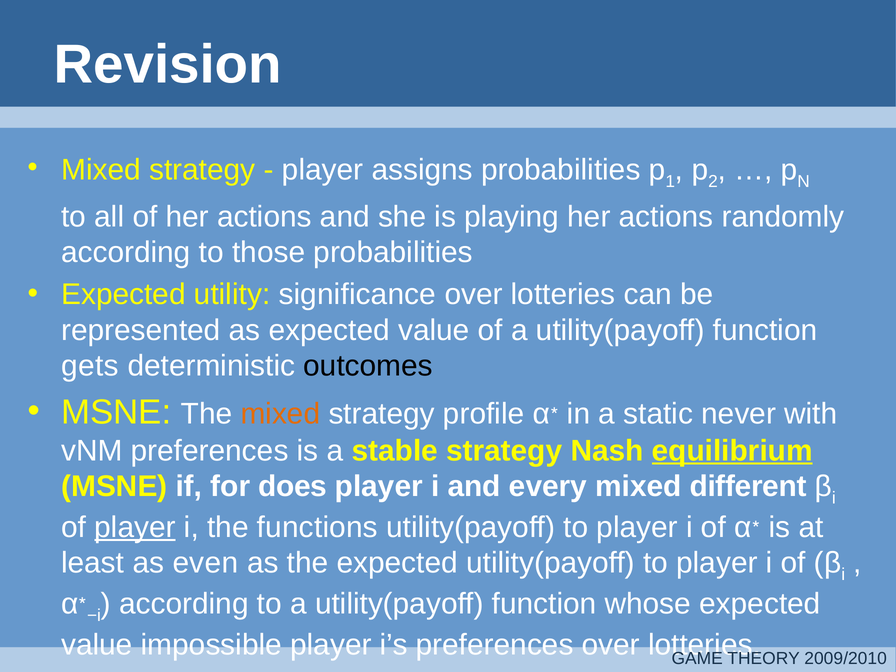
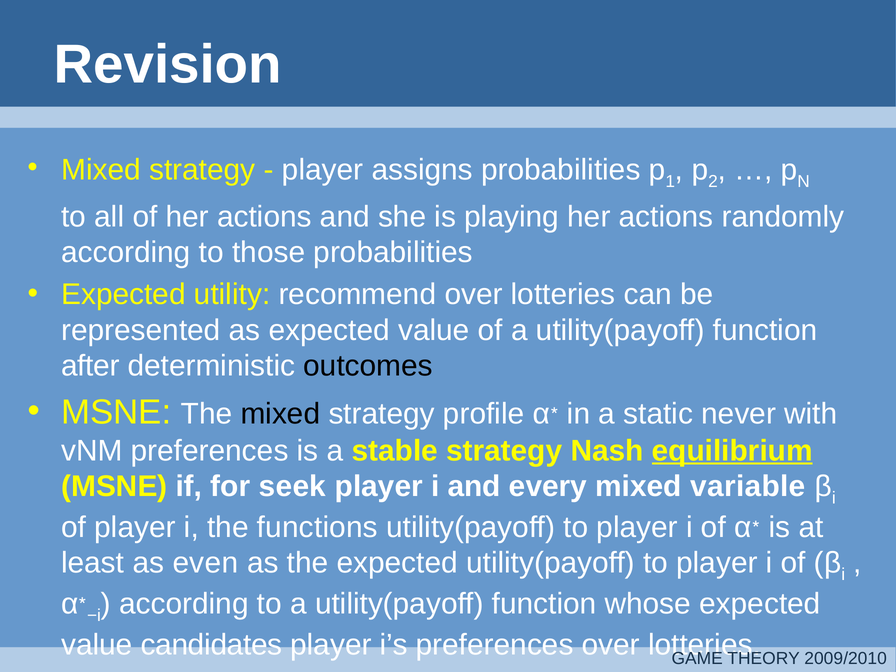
significance: significance -> recommend
gets: gets -> after
mixed at (280, 414) colour: orange -> black
does: does -> seek
different: different -> variable
player at (135, 527) underline: present -> none
impossible: impossible -> candidates
